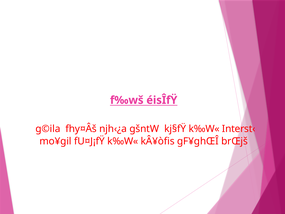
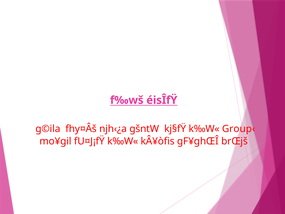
Interst‹: Interst‹ -> Group‹
